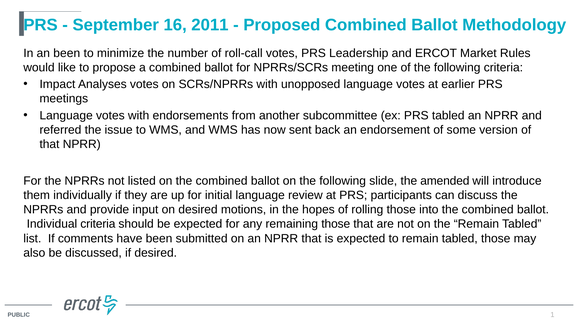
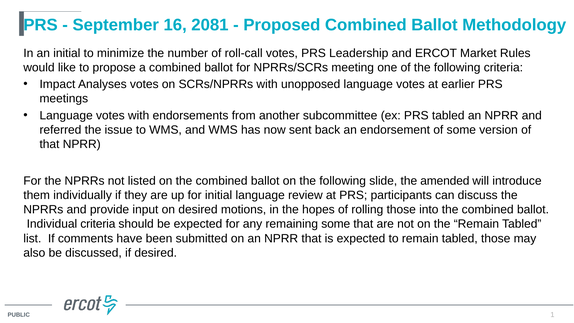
2011: 2011 -> 2081
an been: been -> initial
remaining those: those -> some
